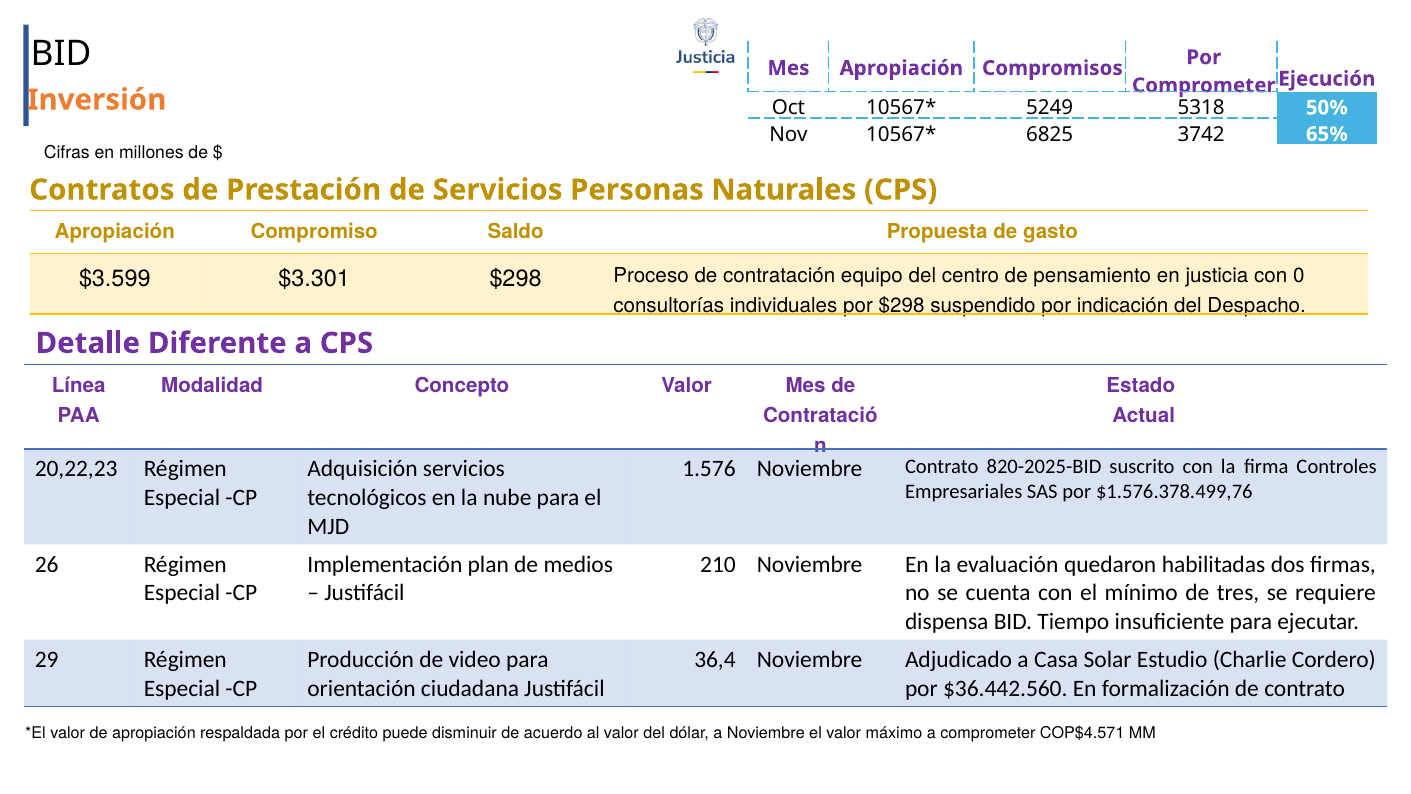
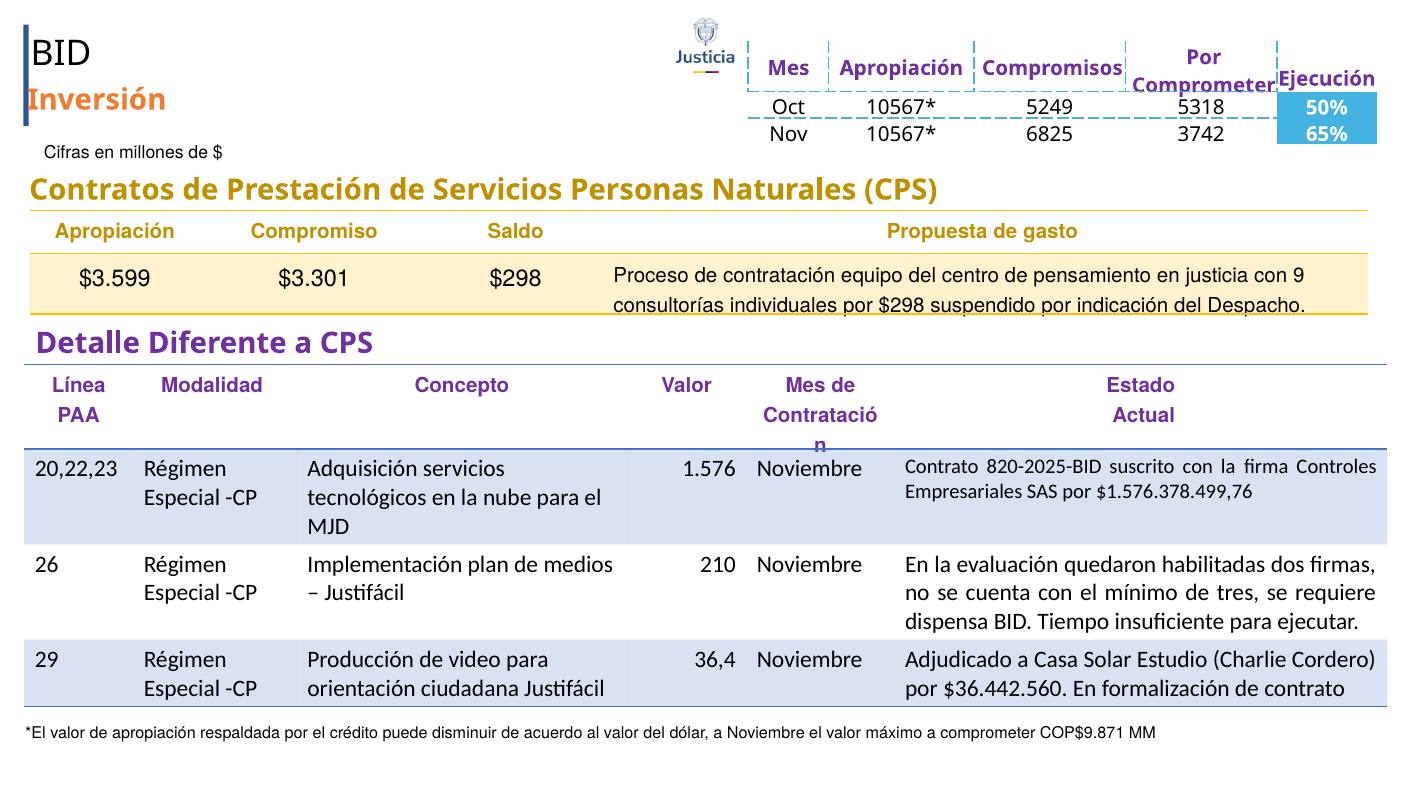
0: 0 -> 9
COP$4.571: COP$4.571 -> COP$9.871
